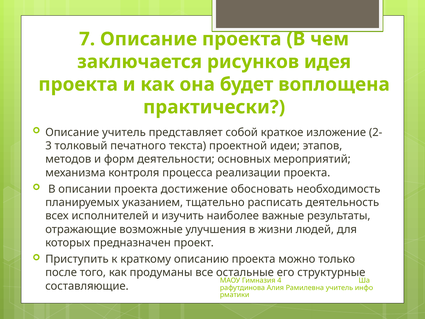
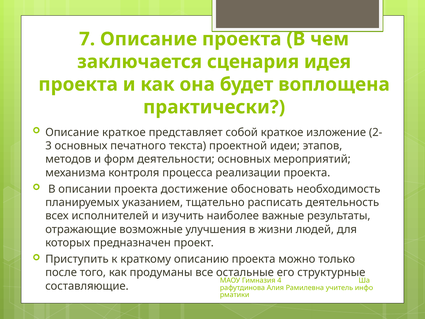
рисунков: рисунков -> сценария
Описание учитель: учитель -> краткое
толковый at (81, 146): толковый -> основных
